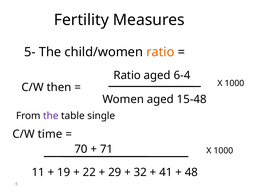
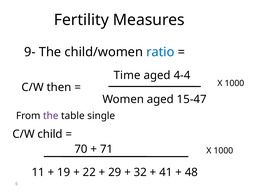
5-: 5- -> 9-
ratio at (160, 52) colour: orange -> blue
Ratio at (127, 75): Ratio -> Time
6-4: 6-4 -> 4-4
15-48: 15-48 -> 15-47
time: time -> child
